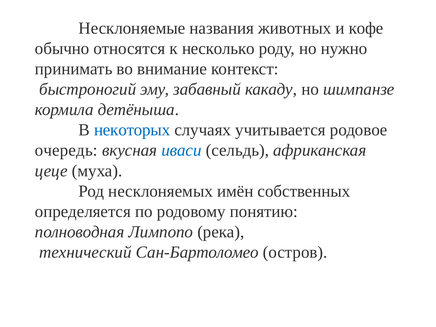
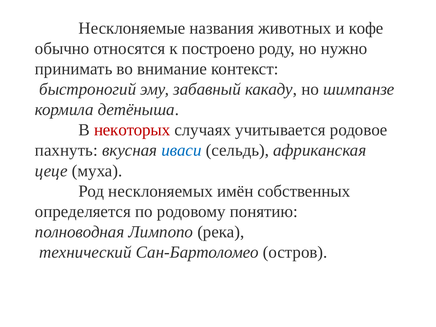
несколько: несколько -> построено
некоторых colour: blue -> red
очередь: очередь -> пахнуть
